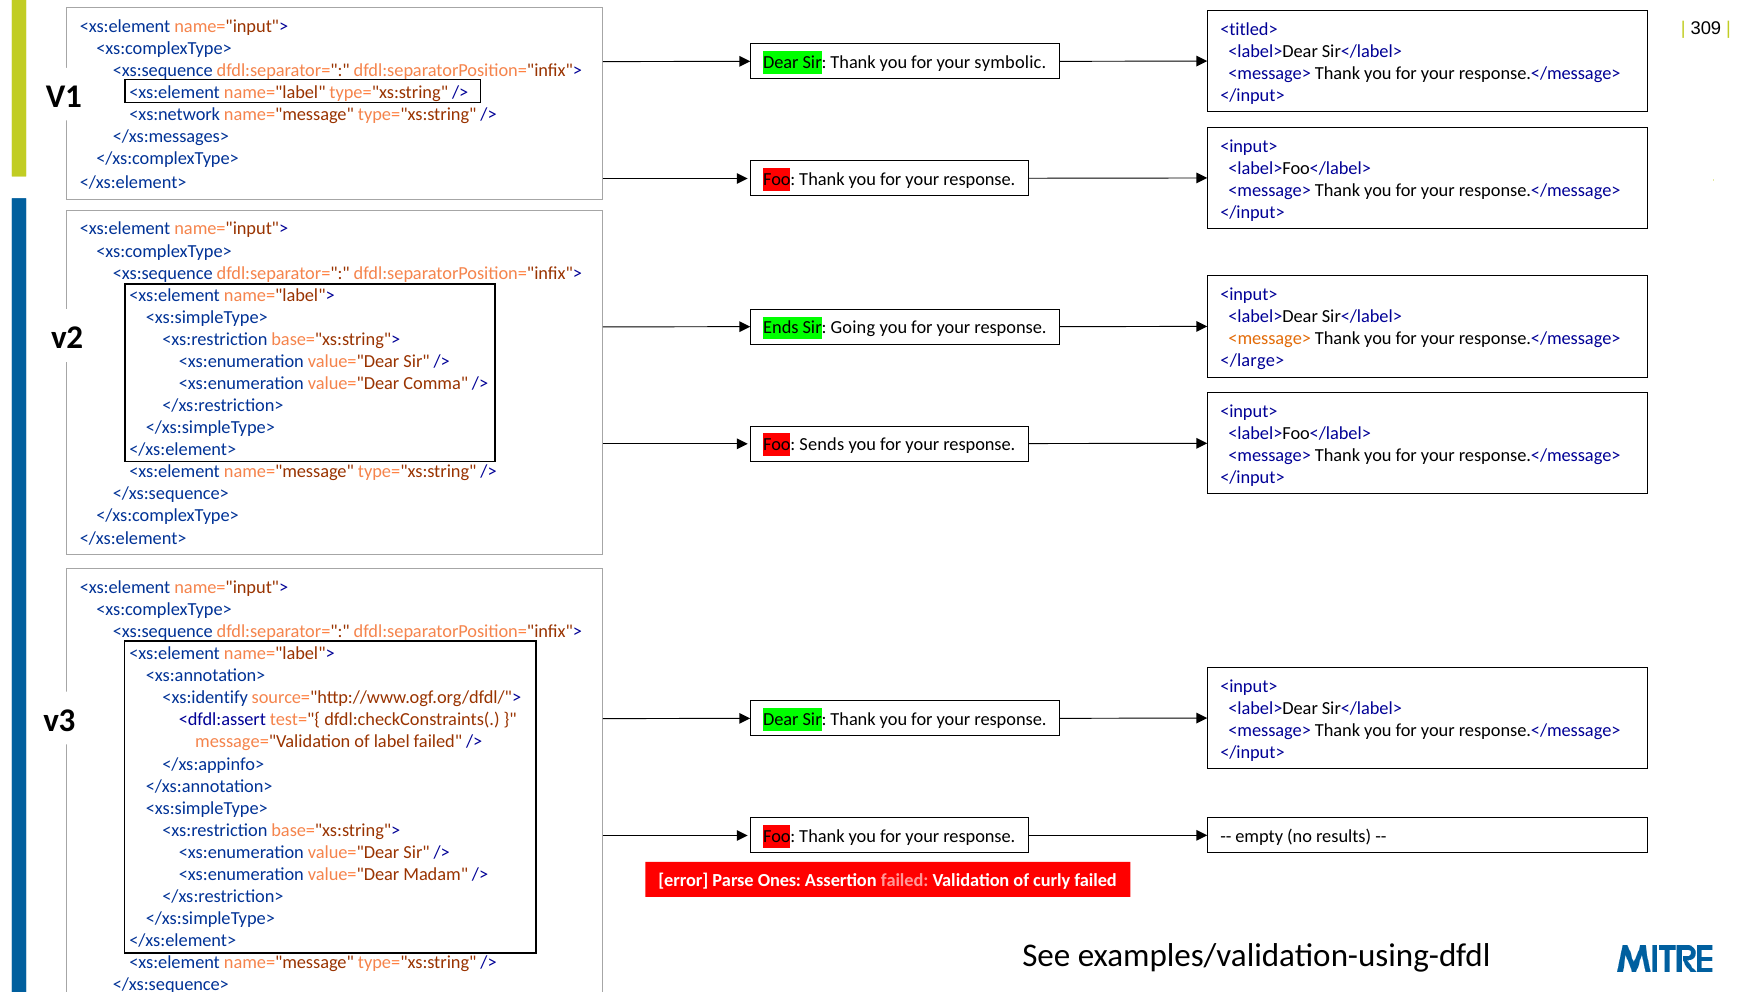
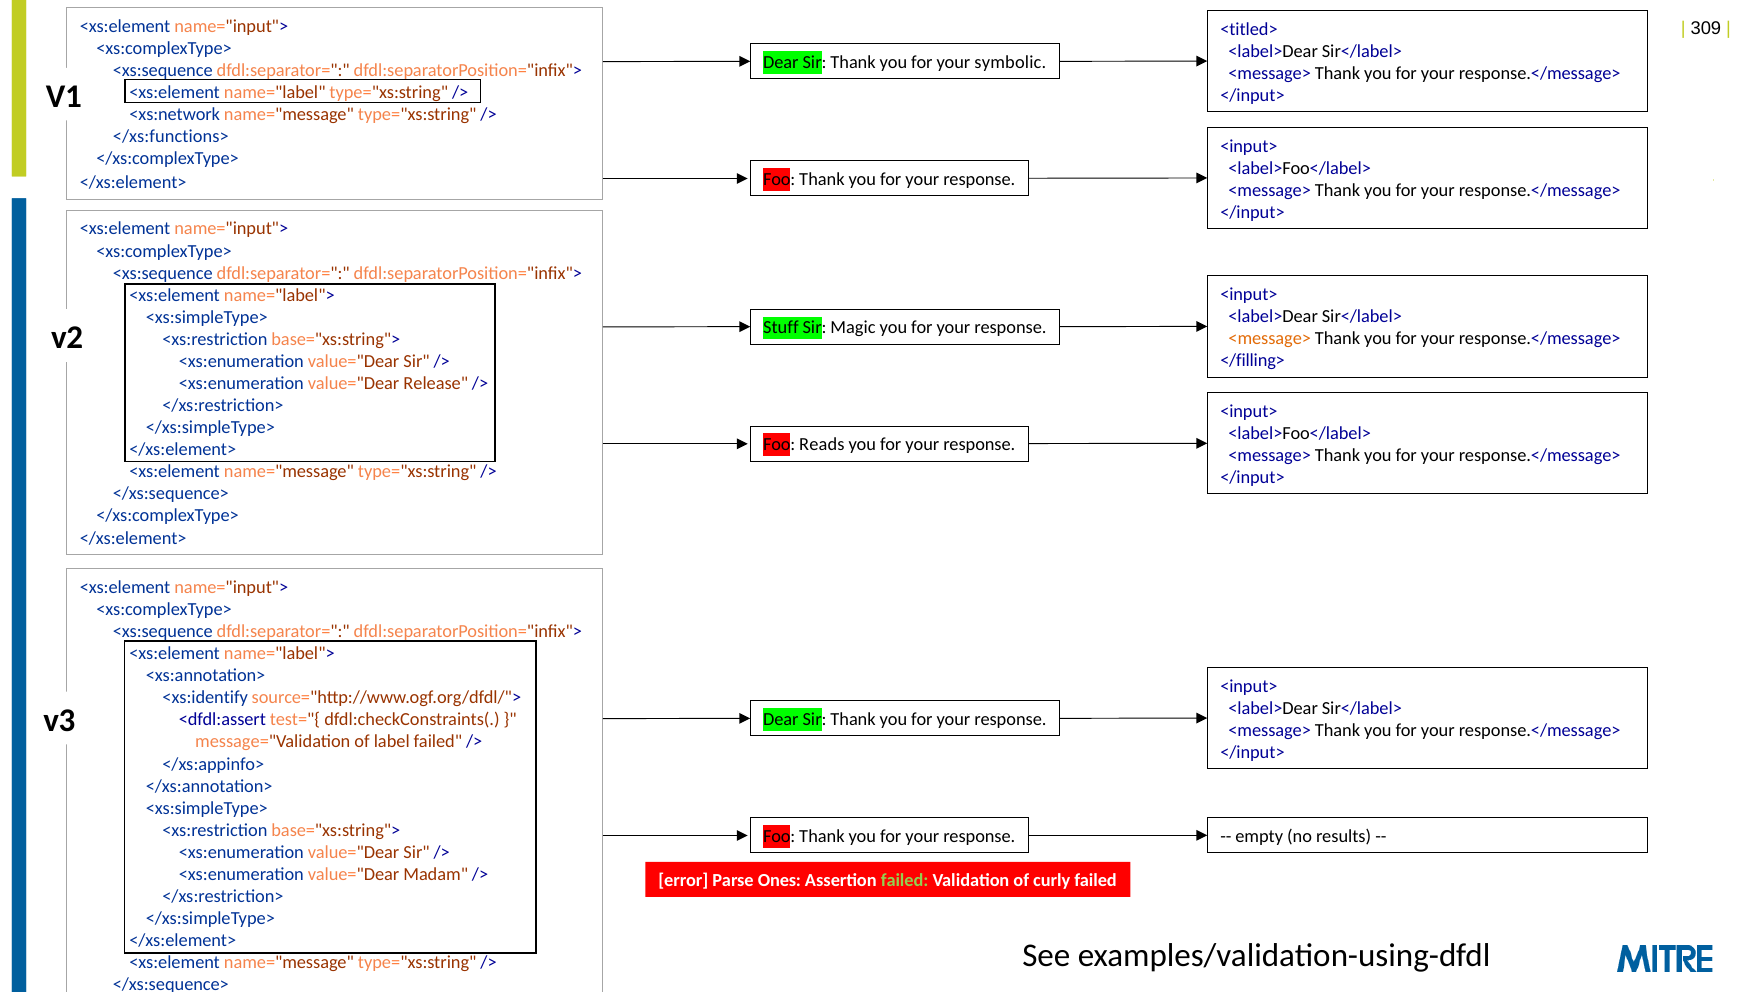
</xs:messages>: </xs:messages> -> </xs:functions>
Ends: Ends -> Stuff
Going: Going -> Magic
</large>: </large> -> </filling>
Comma: Comma -> Release
Sends: Sends -> Reads
failed at (905, 880) colour: pink -> light green
